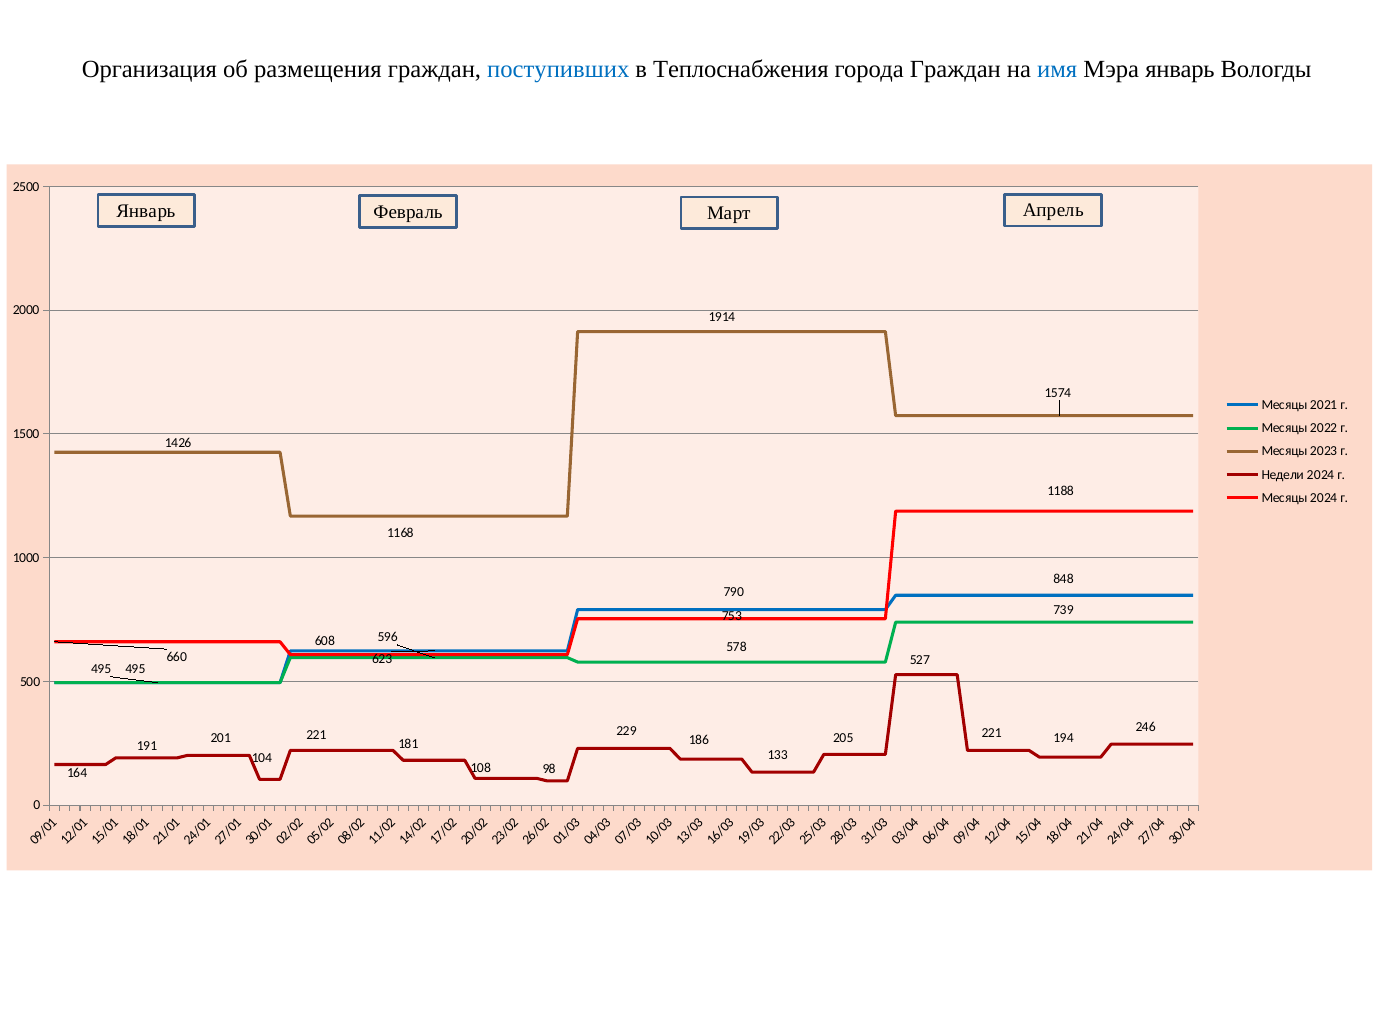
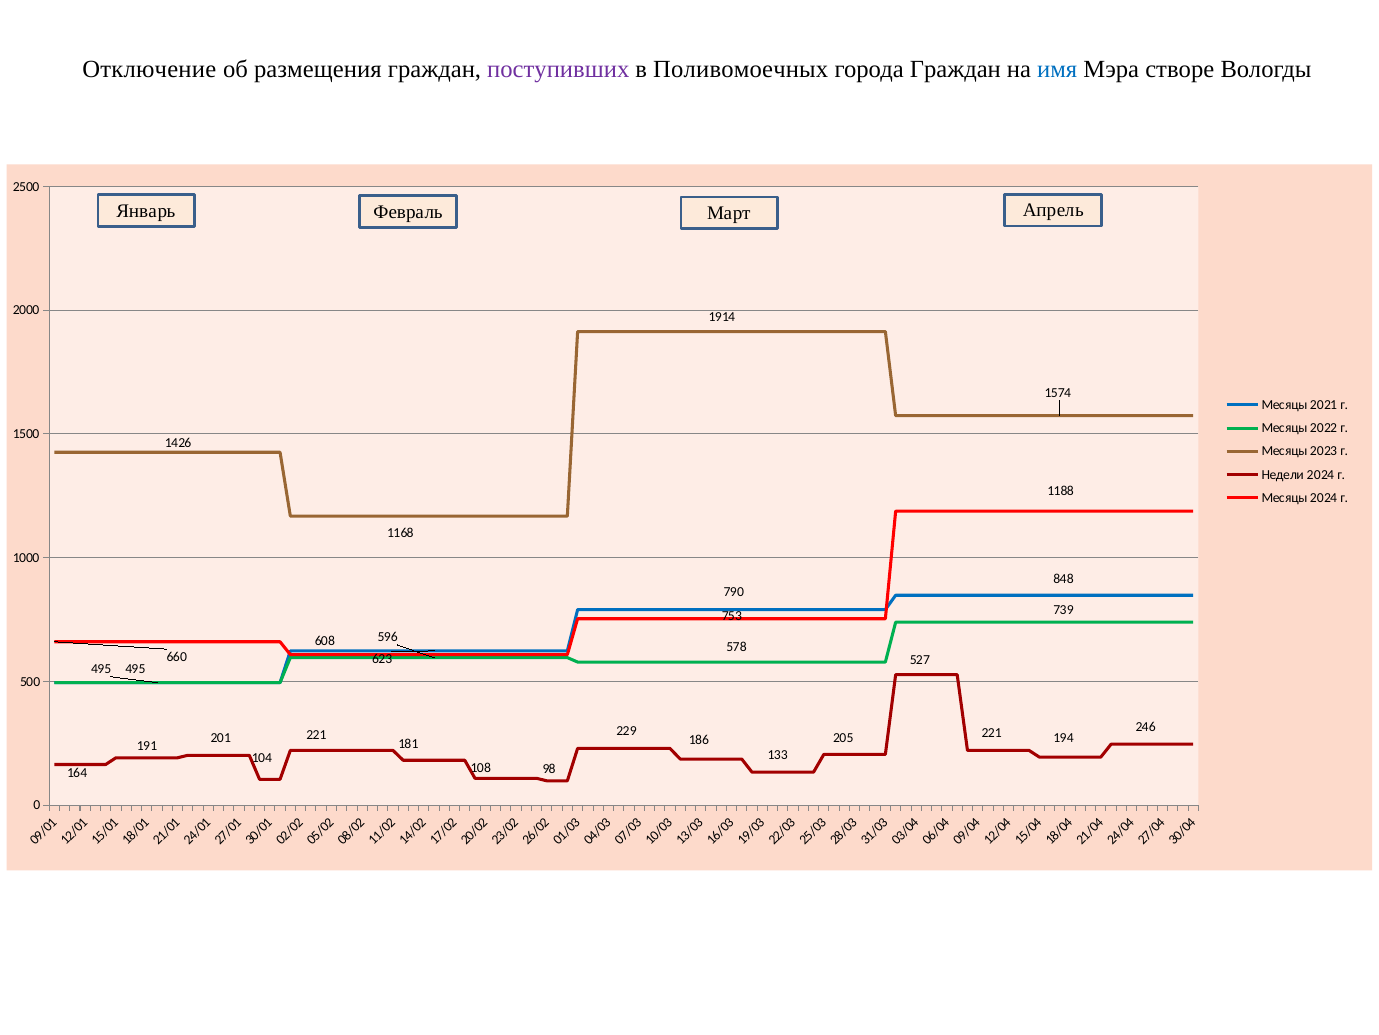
Организация: Организация -> Отключение
поступивших colour: blue -> purple
Теплоснабжения: Теплоснабжения -> Поливомоечных
Мэра январь: январь -> створе
